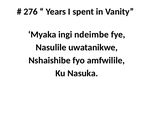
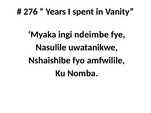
Nasuka: Nasuka -> Nomba
